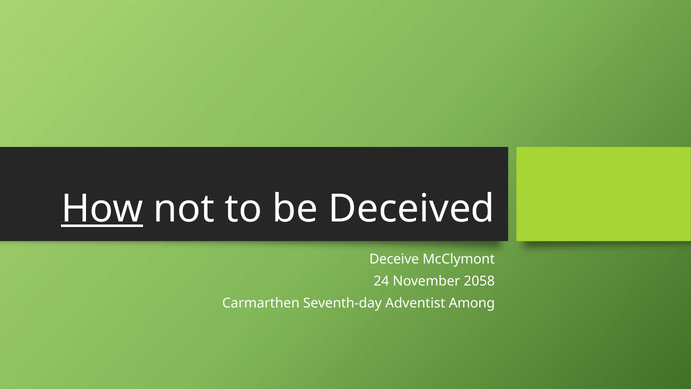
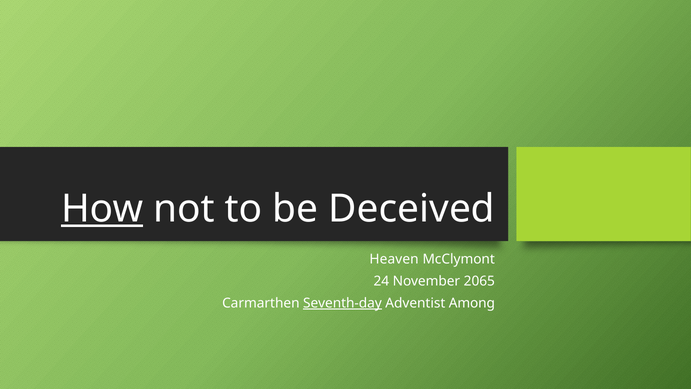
Deceive: Deceive -> Heaven
2058: 2058 -> 2065
Seventh-day underline: none -> present
